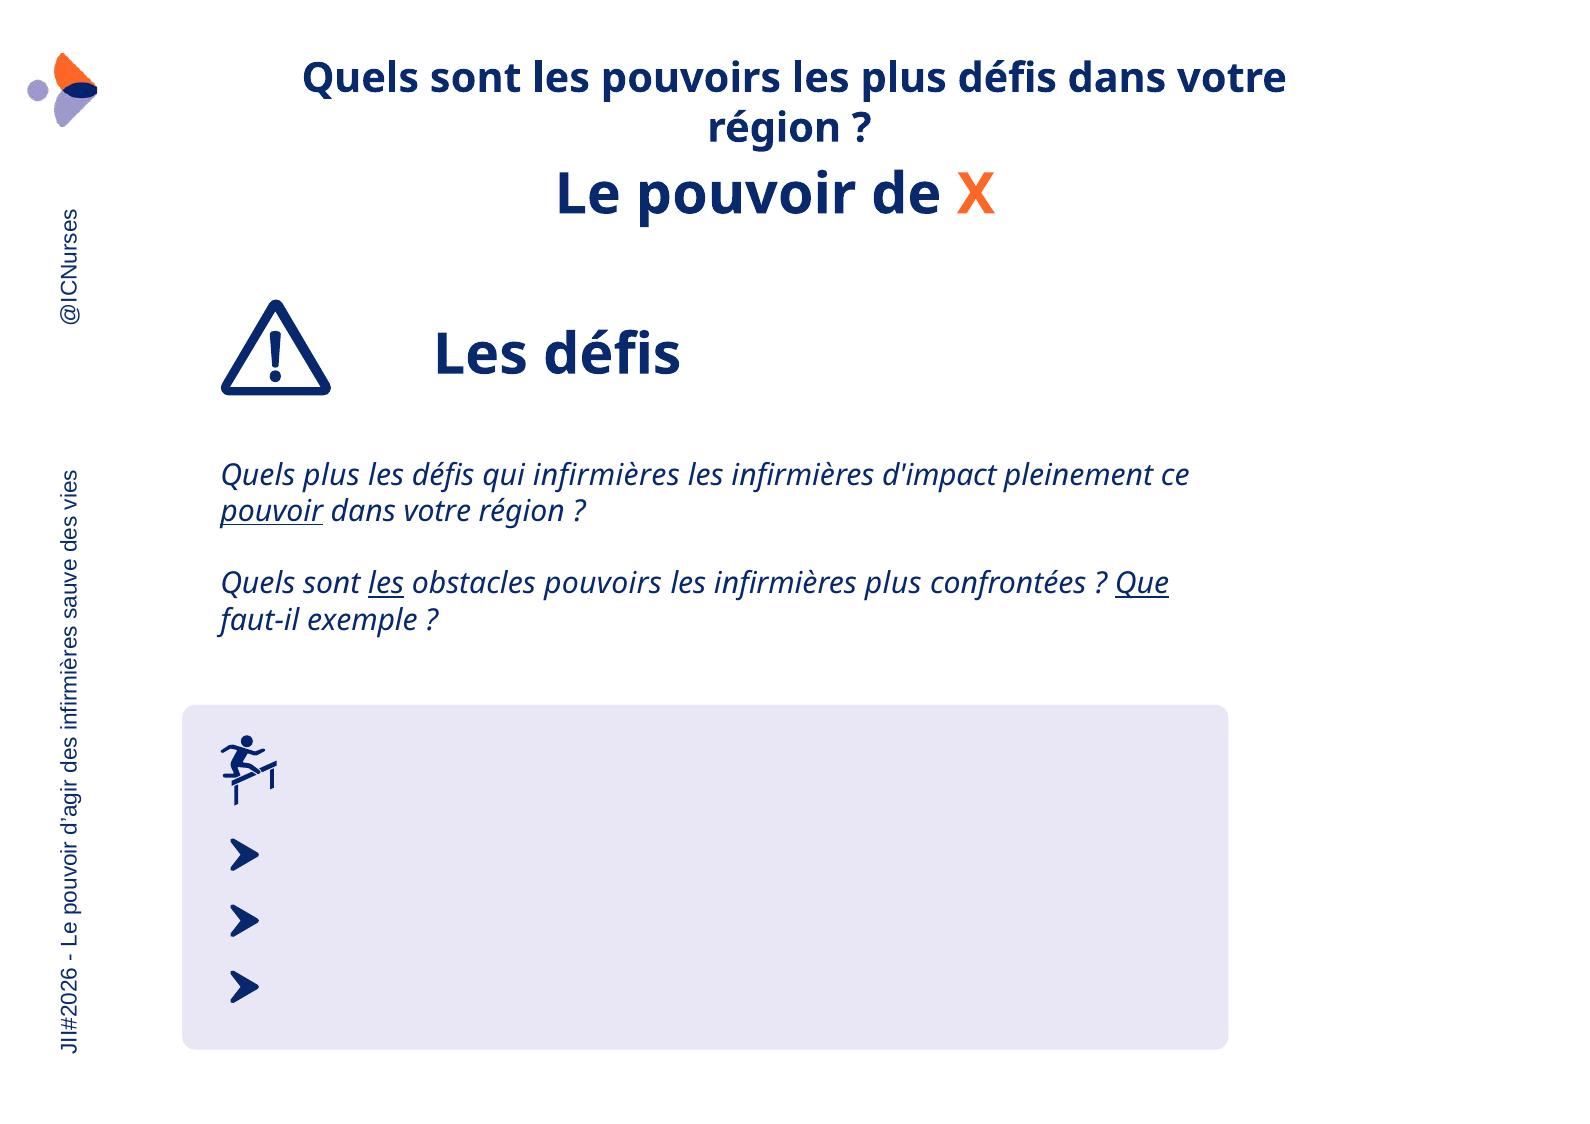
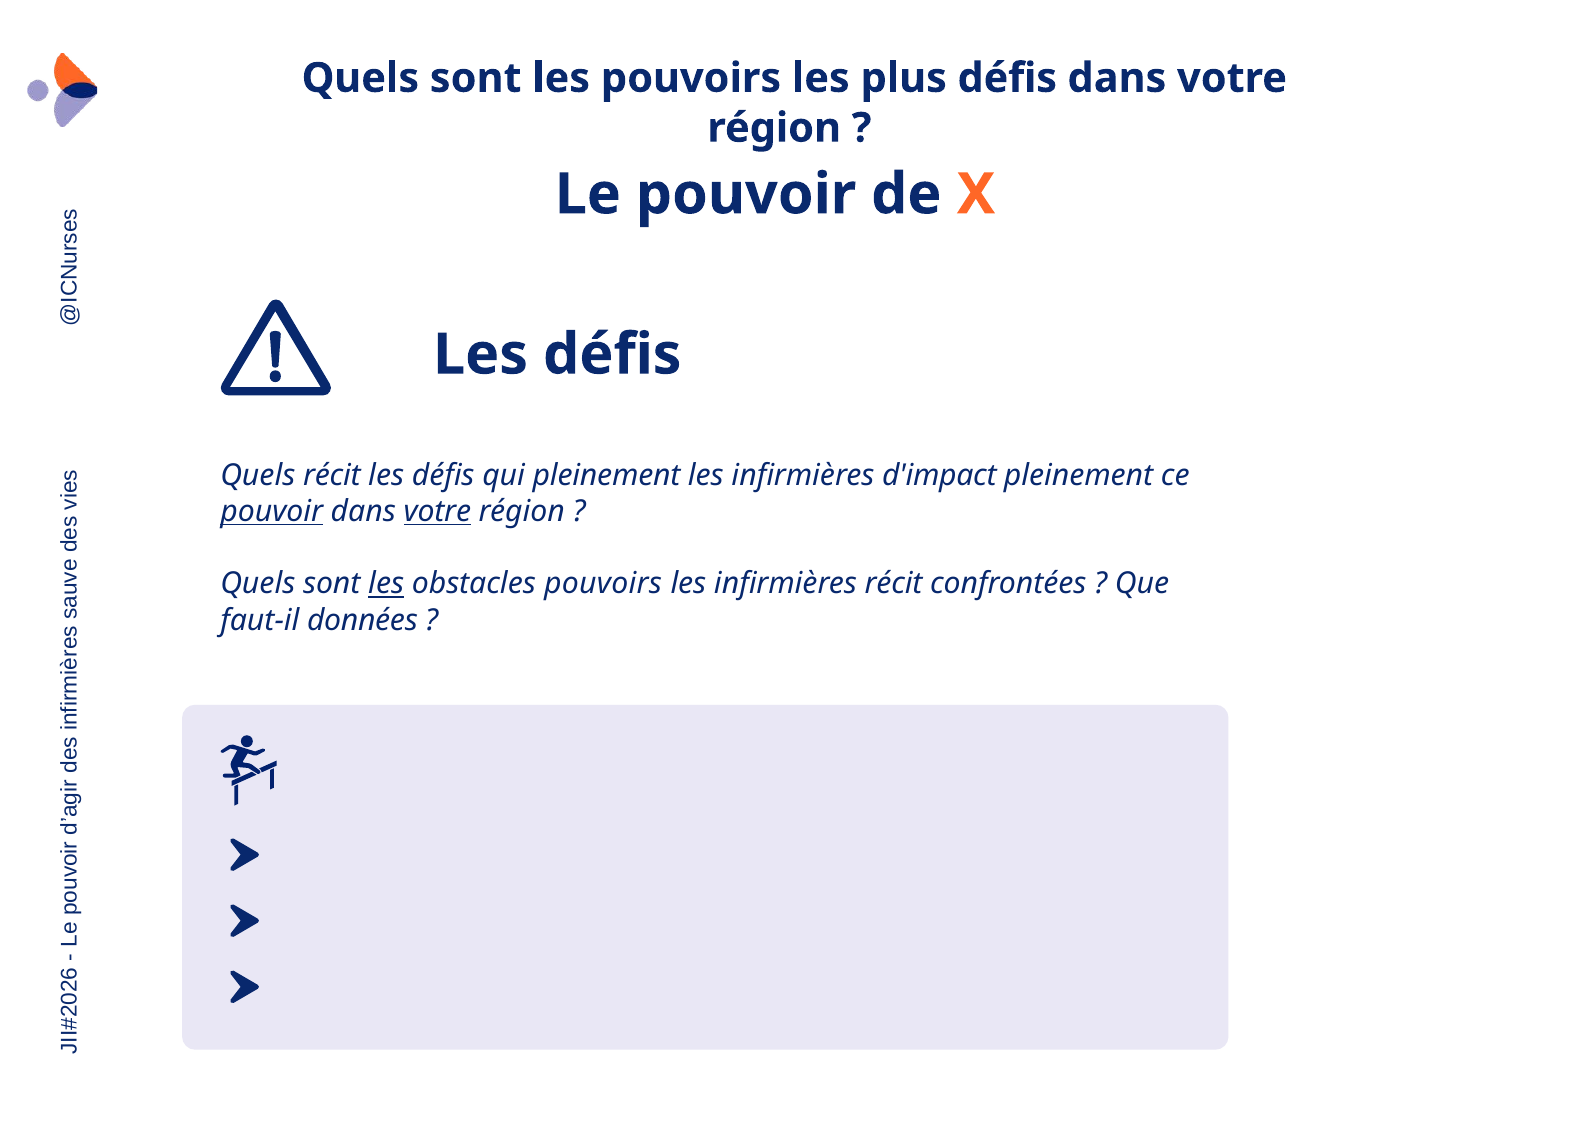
Quels plus: plus -> récit
qui infirmières: infirmières -> pleinement
votre at (437, 511) underline: none -> present
infirmières plus: plus -> récit
Que underline: present -> none
exemple: exemple -> données
